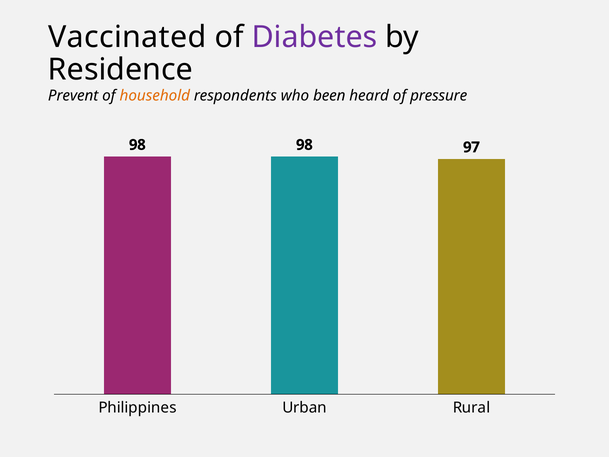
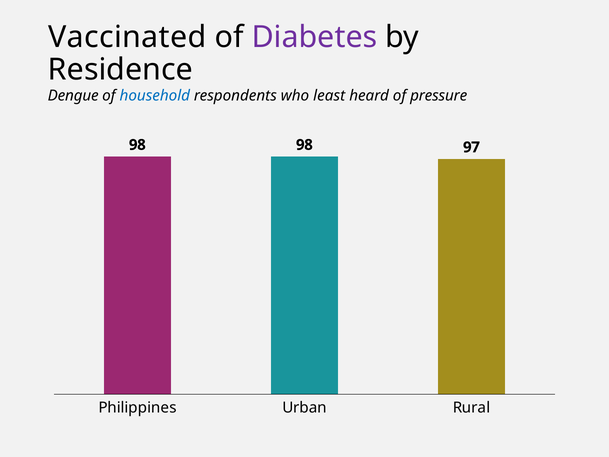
Prevent: Prevent -> Dengue
household colour: orange -> blue
been: been -> least
